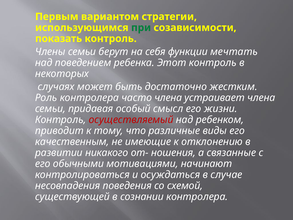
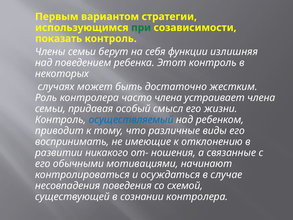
мечтать: мечтать -> излишняя
осуществляемый colour: red -> blue
качественным: качественным -> воспринимать
